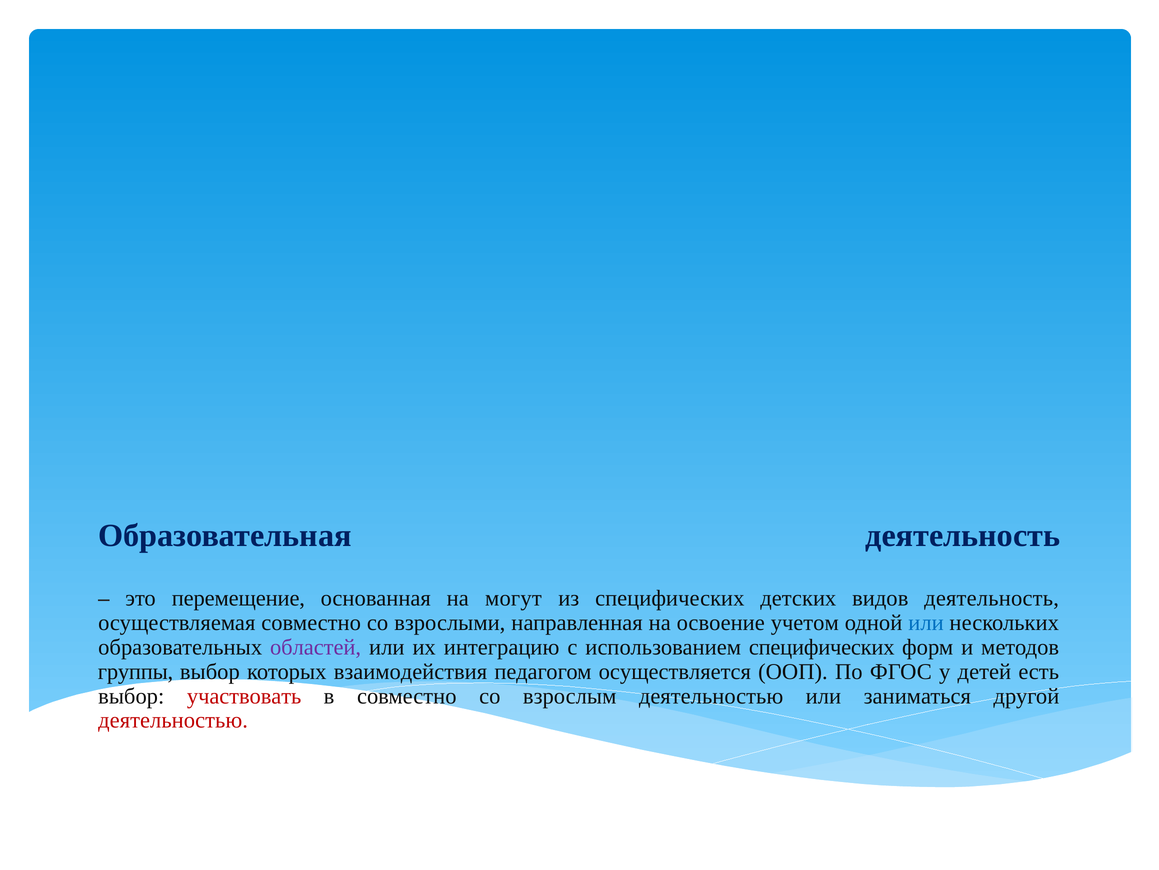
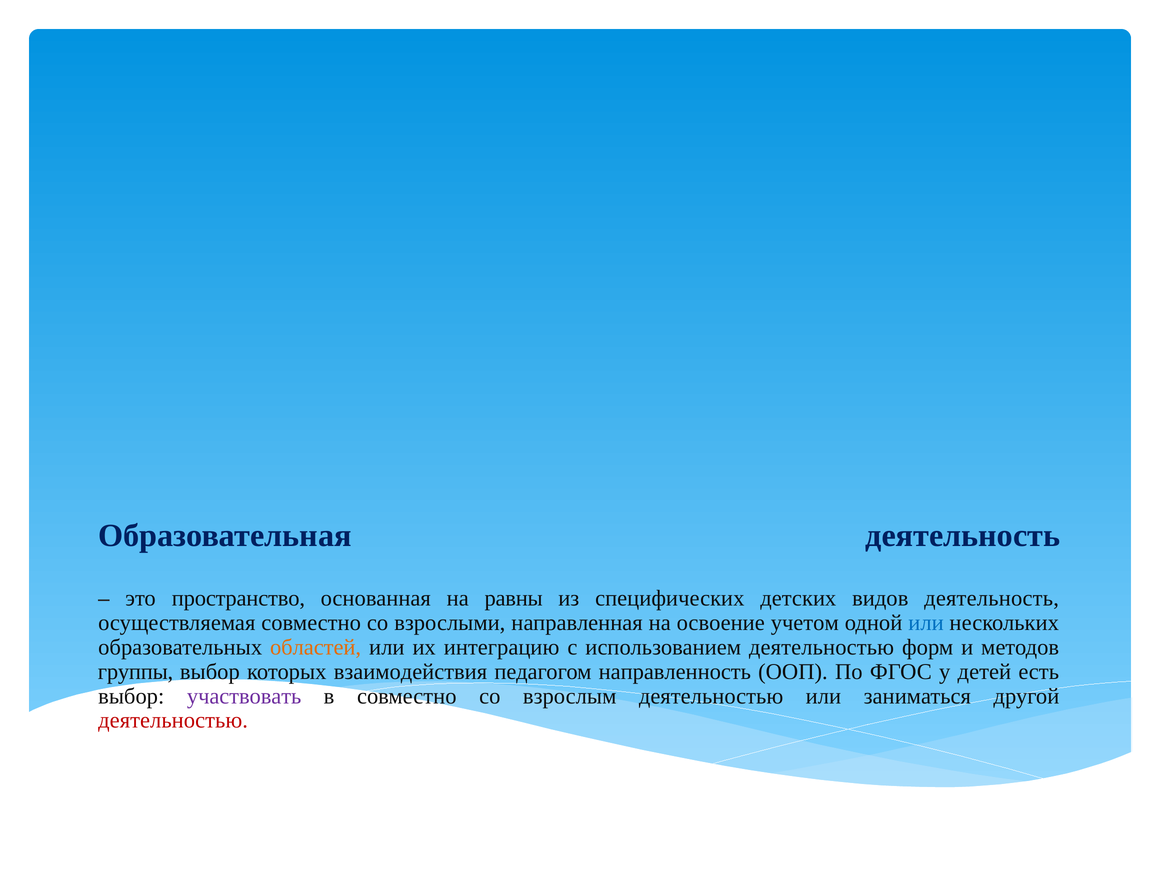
перемещение: перемещение -> пространство
могут: могут -> равны
областей colour: purple -> orange
использованием специфических: специфических -> деятельностью
осуществляется: осуществляется -> направленность
участвовать colour: red -> purple
